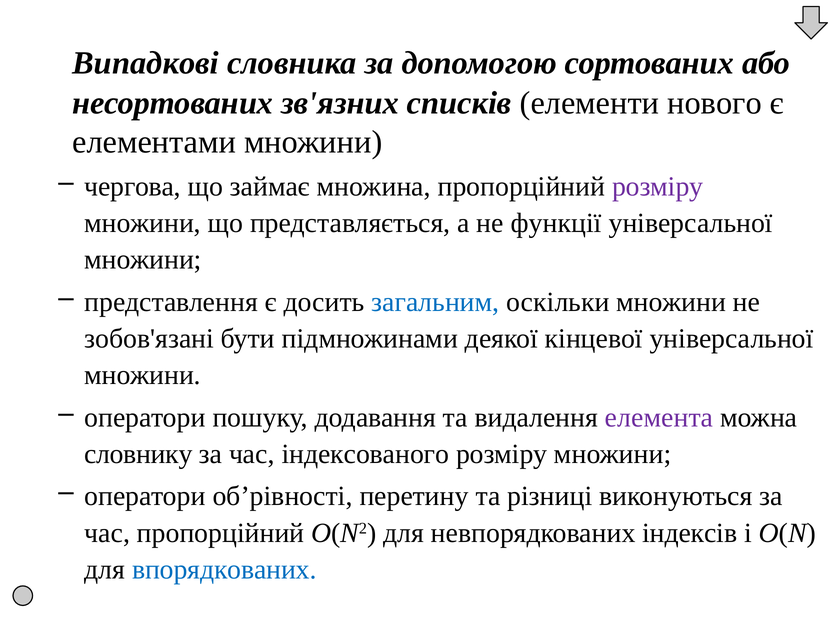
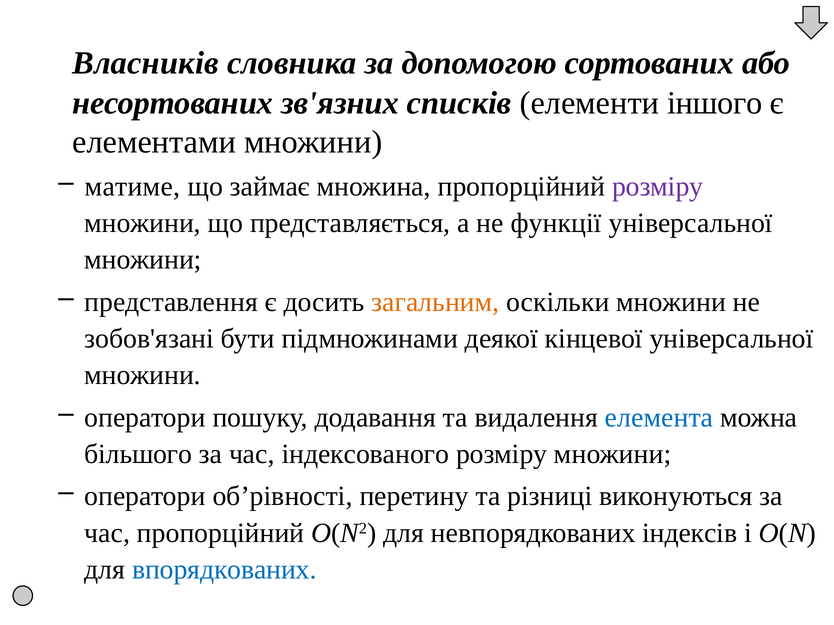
Випадкові: Випадкові -> Власників
нового: нового -> іншого
чергова: чергова -> матиме
загальним colour: blue -> orange
елемента colour: purple -> blue
словнику: словнику -> більшого
